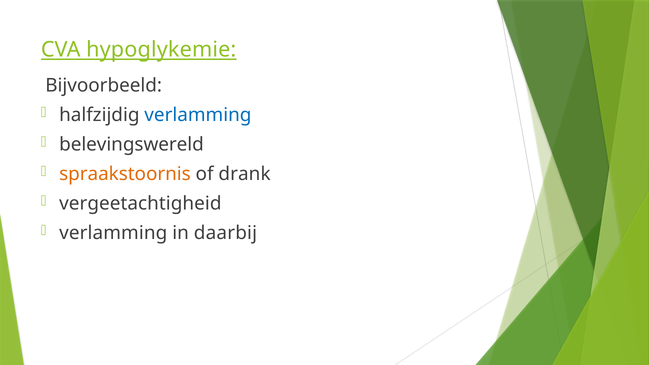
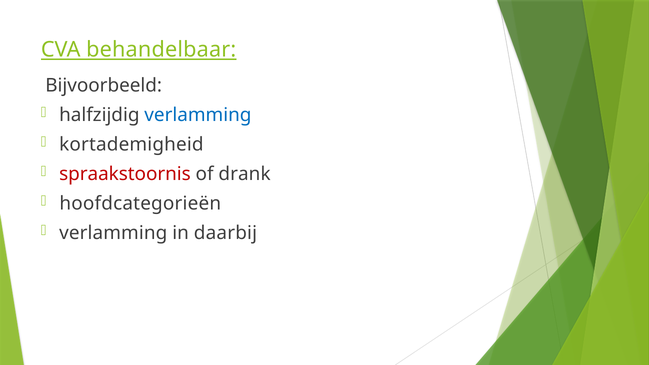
hypoglykemie: hypoglykemie -> behandelbaar
belevingswereld: belevingswereld -> kortademigheid
spraakstoornis colour: orange -> red
vergeetachtigheid: vergeetachtigheid -> hoofdcategorieën
